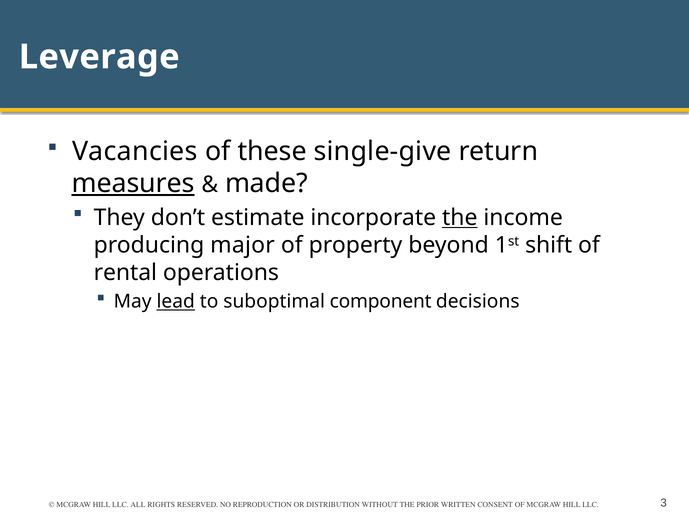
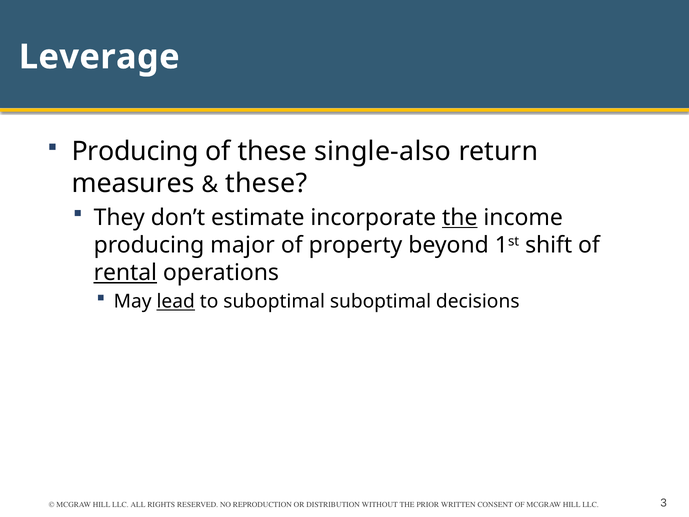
Vacancies at (135, 151): Vacancies -> Producing
single-give: single-give -> single-also
measures underline: present -> none
made at (266, 183): made -> these
rental underline: none -> present
suboptimal component: component -> suboptimal
